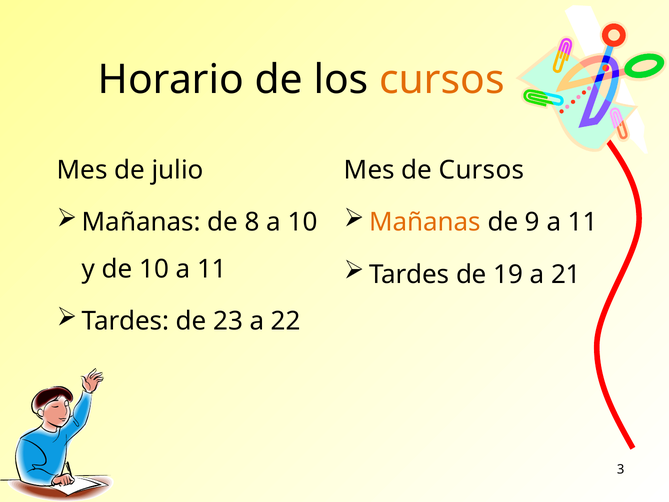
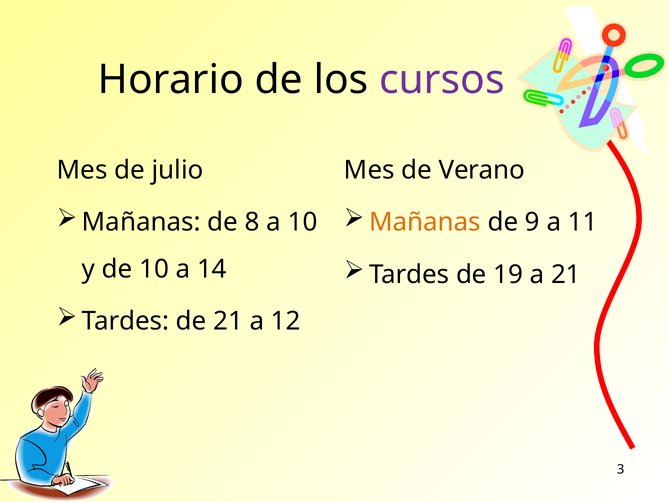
cursos at (442, 79) colour: orange -> purple
de Cursos: Cursos -> Verano
10 a 11: 11 -> 14
de 23: 23 -> 21
22: 22 -> 12
